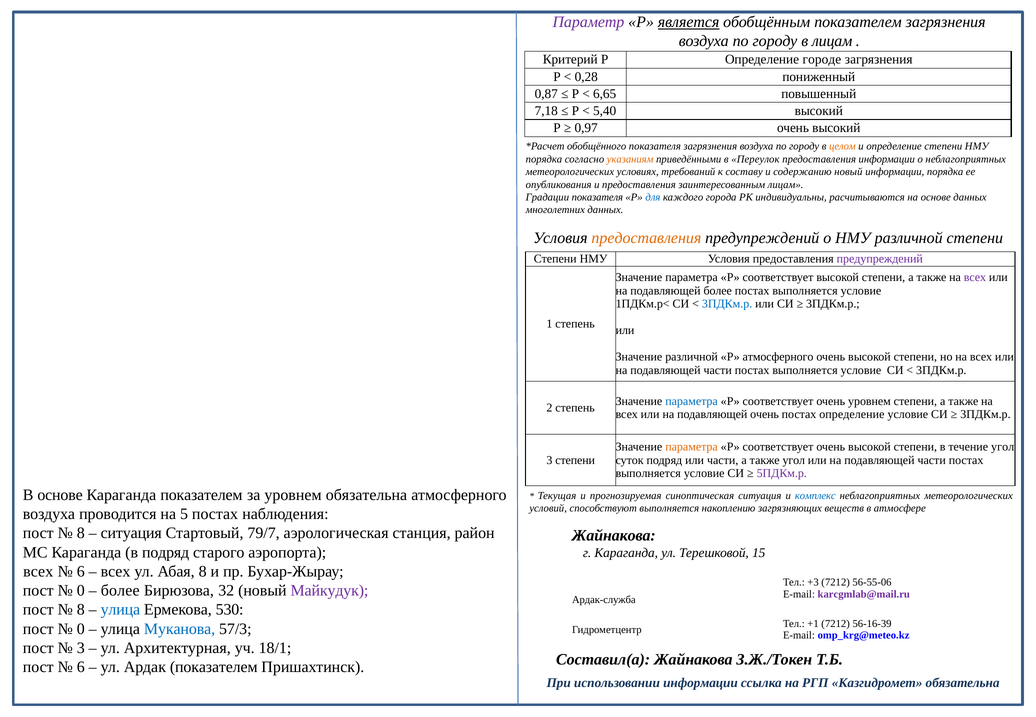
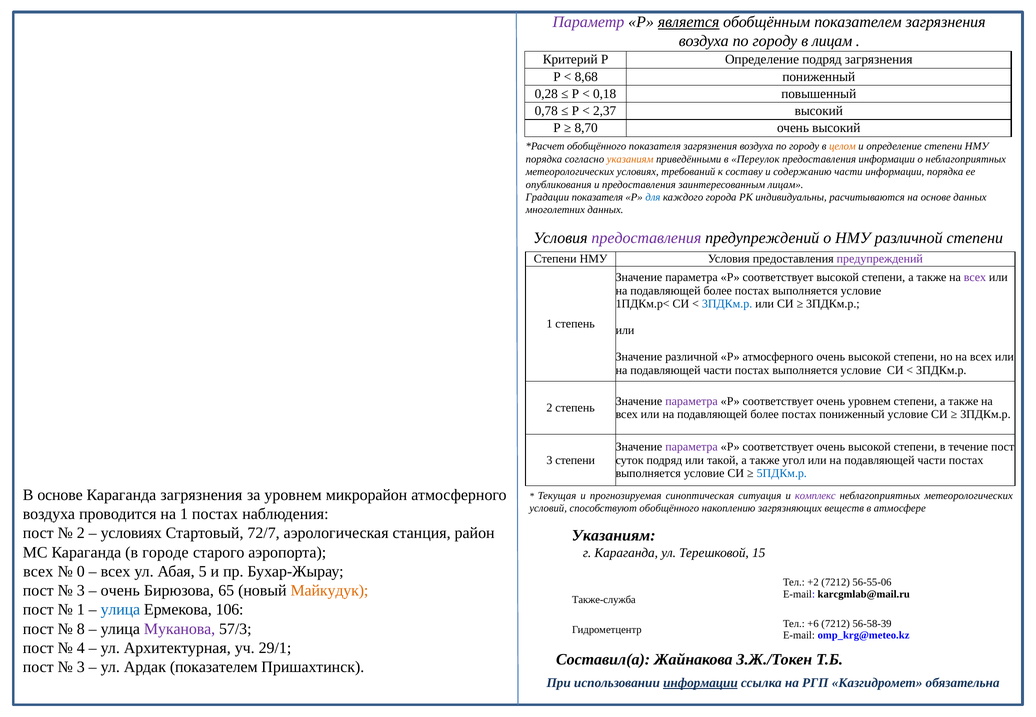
Определение городе: городе -> подряд
0,28: 0,28 -> 8,68
0,87: 0,87 -> 0,28
6,65: 6,65 -> 0,18
7,18: 7,18 -> 0,78
5,40: 5,40 -> 2,37
0,97: 0,97 -> 8,70
содержанию новый: новый -> части
предоставления at (646, 238) colour: orange -> purple
параметра at (692, 401) colour: blue -> purple
очень at (765, 415): очень -> более
постах определение: определение -> пониженный
параметра at (692, 447) colour: orange -> purple
течение угол: угол -> пост
или части: части -> такой
5ПДКм.р colour: purple -> blue
Караганда показателем: показателем -> загрязнения
уровнем обязательна: обязательна -> микрорайон
комплекс colour: blue -> purple
способствуют выполняется: выполняется -> обобщённого
на 5: 5 -> 1
8 at (81, 533): 8 -> 2
ситуация at (131, 533): ситуация -> условиях
79/7: 79/7 -> 72/7
Жайнакова at (614, 536): Жайнакова -> Указаниям
в подряд: подряд -> городе
6 at (81, 572): 6 -> 0
Абая 8: 8 -> 5
+3: +3 -> +2
0 at (81, 591): 0 -> 3
более at (120, 591): более -> очень
32: 32 -> 65
Майкудук colour: purple -> orange
karcgmlab@mail.ru colour: purple -> black
Ардак-служба: Ардак-служба -> Также-служба
8 at (81, 610): 8 -> 1
530: 530 -> 106
+1: +1 -> +6
56-16-39: 56-16-39 -> 56-58-39
0 at (81, 629): 0 -> 8
Муканова colour: blue -> purple
3 at (81, 648): 3 -> 4
18/1: 18/1 -> 29/1
6 at (81, 667): 6 -> 3
информации at (700, 683) underline: none -> present
